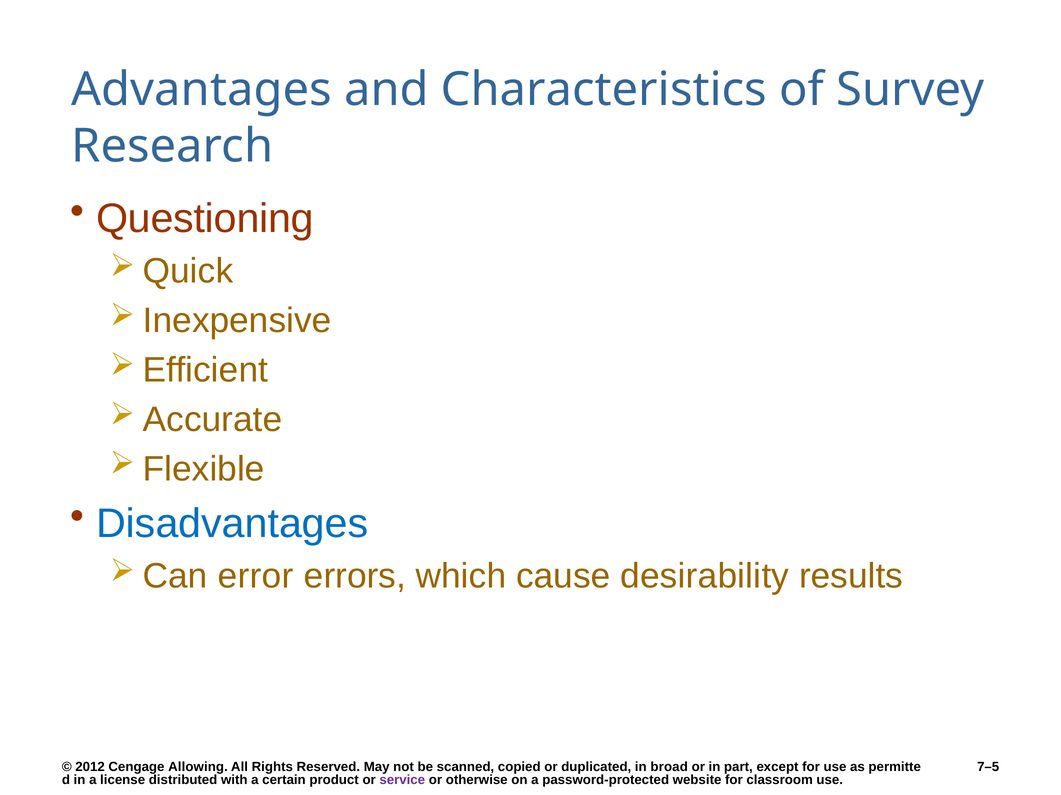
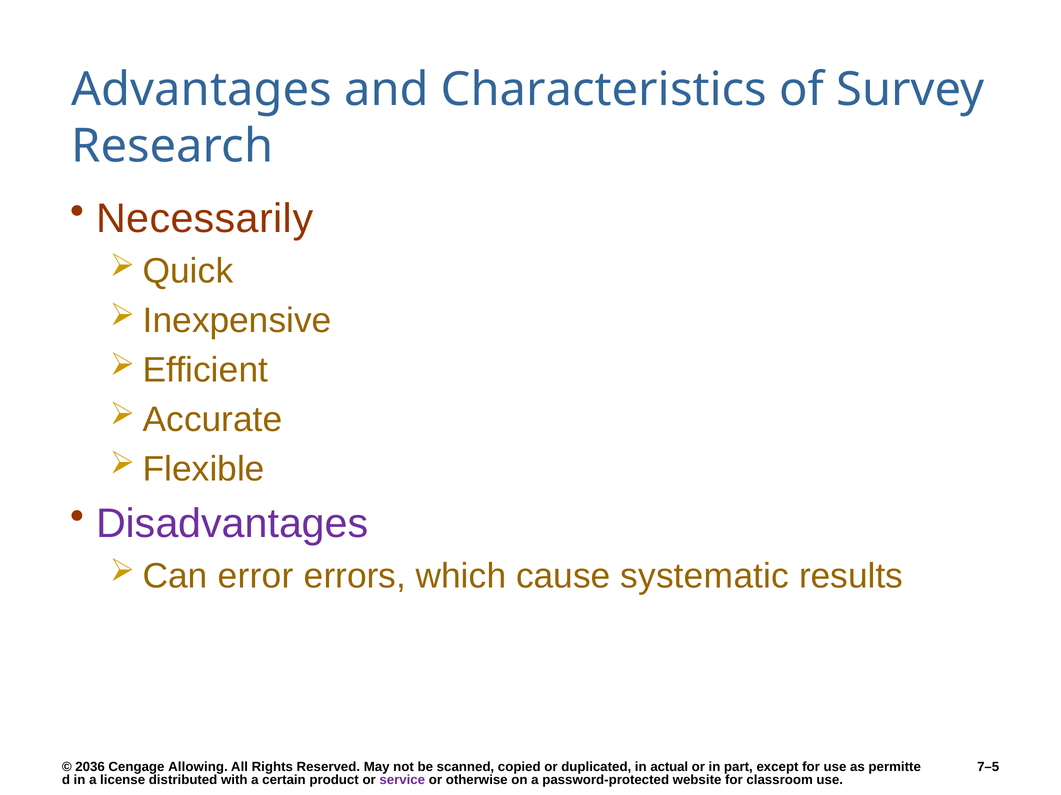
Questioning: Questioning -> Necessarily
Disadvantages colour: blue -> purple
desirability: desirability -> systematic
2012: 2012 -> 2036
broad: broad -> actual
